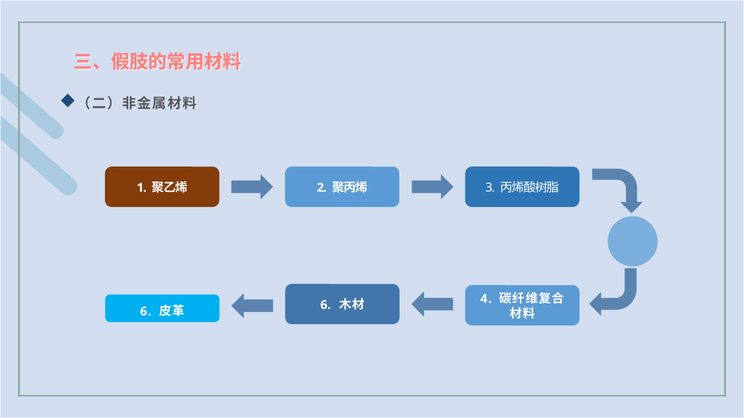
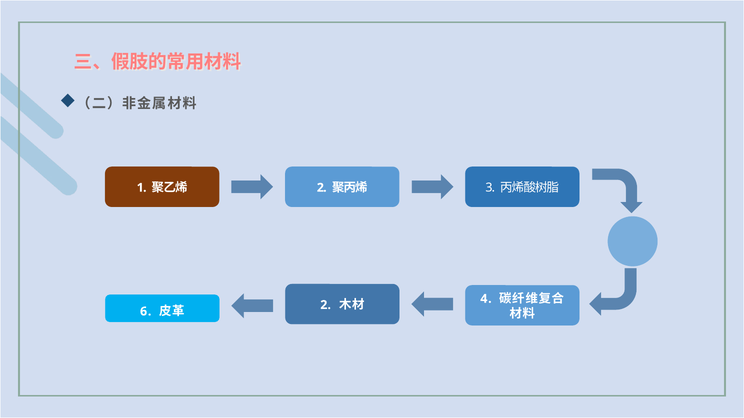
6 at (326, 305): 6 -> 2
